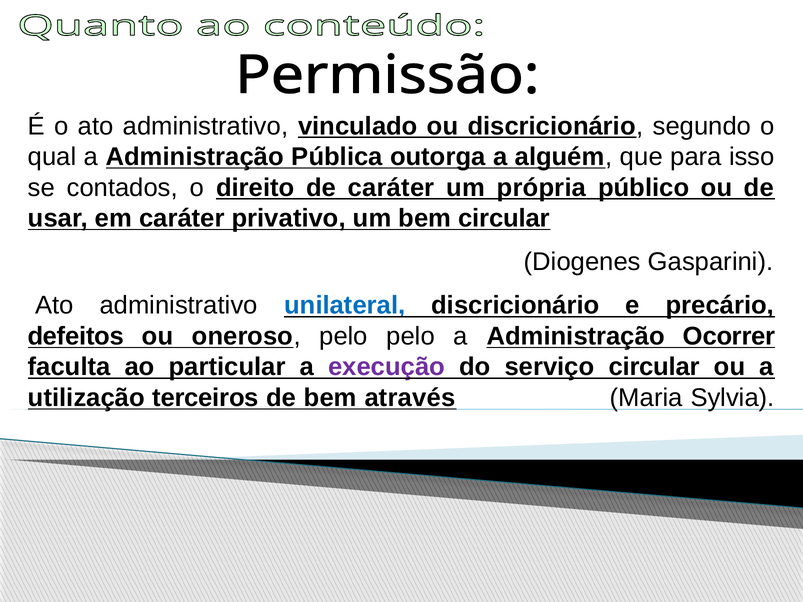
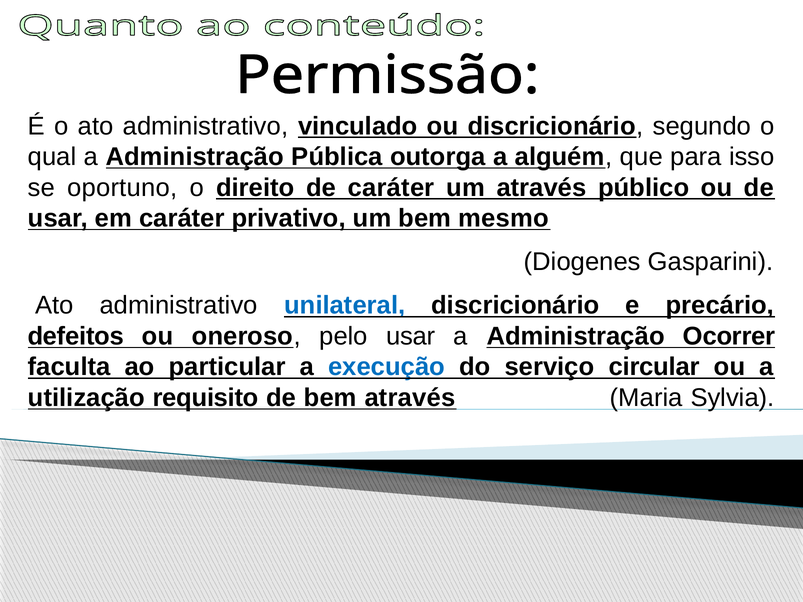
contados: contados -> oportuno
um própria: própria -> através
bem circular: circular -> mesmo
pelo pelo: pelo -> usar
execução colour: purple -> blue
terceiros: terceiros -> requisito
